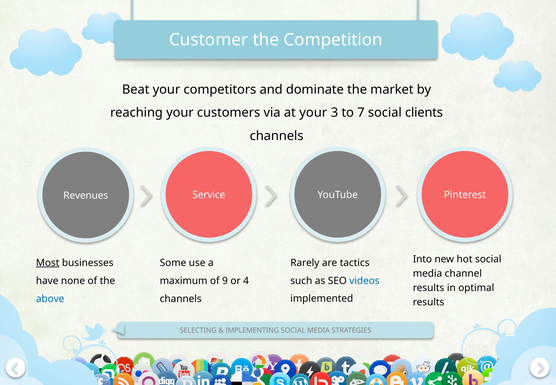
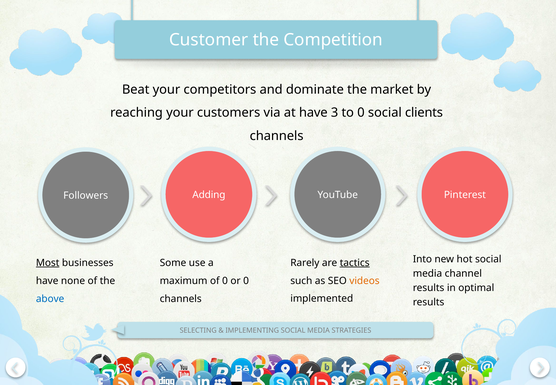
at your: your -> have
to 7: 7 -> 0
Service: Service -> Adding
Revenues: Revenues -> Followers
tactics underline: none -> present
videos colour: blue -> orange
of 9: 9 -> 0
or 4: 4 -> 0
